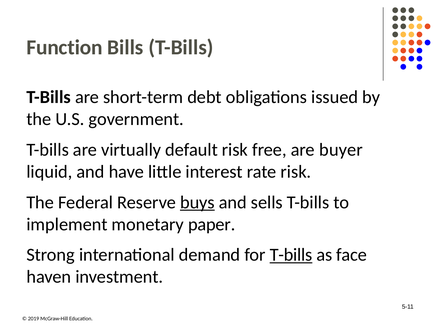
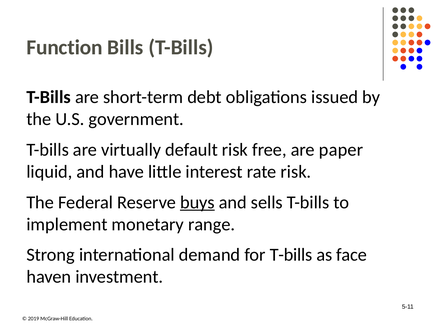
buyer: buyer -> paper
paper: paper -> range
T-bills at (291, 255) underline: present -> none
